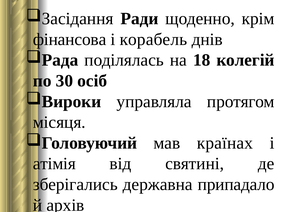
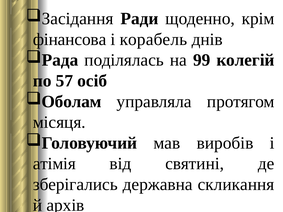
18: 18 -> 99
30: 30 -> 57
Вироки: Вироки -> Оболам
країнах: країнах -> виробів
припадало: припадало -> скликання
